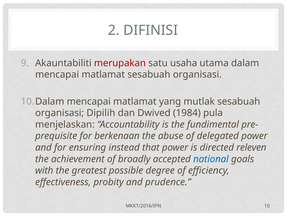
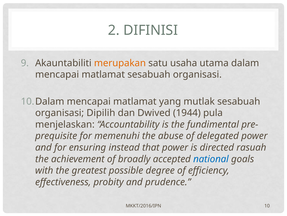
merupakan colour: red -> orange
1984: 1984 -> 1944
berkenaan: berkenaan -> memenuhi
releven: releven -> rasuah
